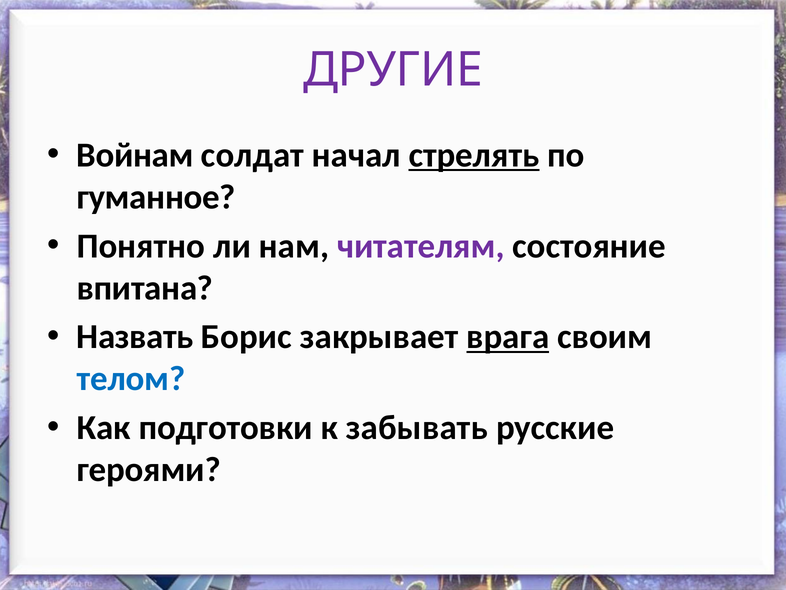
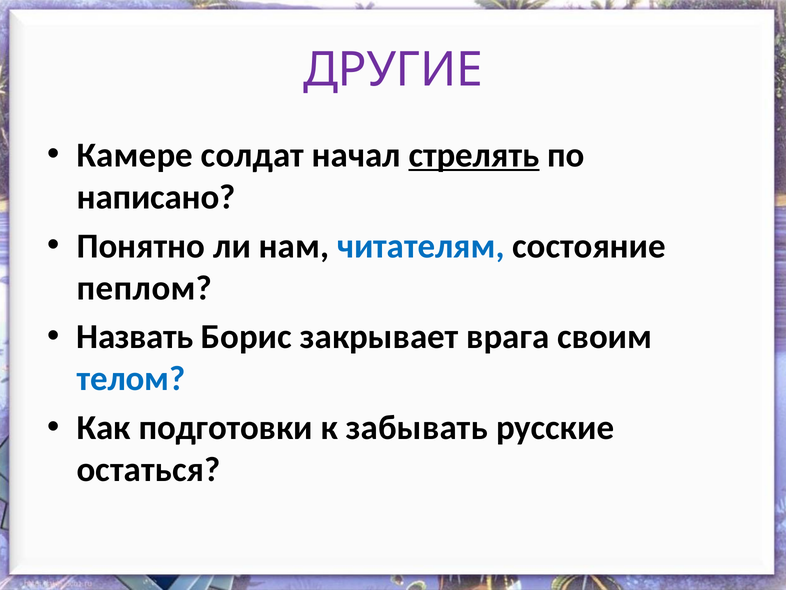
Войнам: Войнам -> Камере
гуманное: гуманное -> написано
читателям colour: purple -> blue
впитана: впитана -> пеплом
врага underline: present -> none
героями: героями -> остаться
